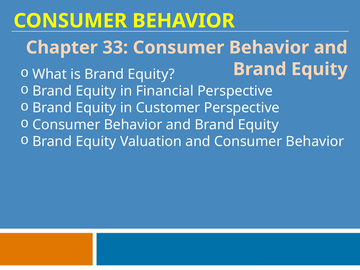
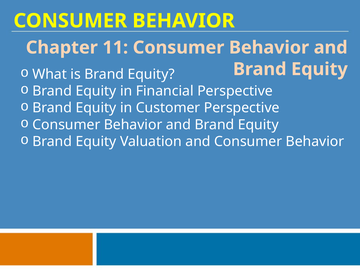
33: 33 -> 11
